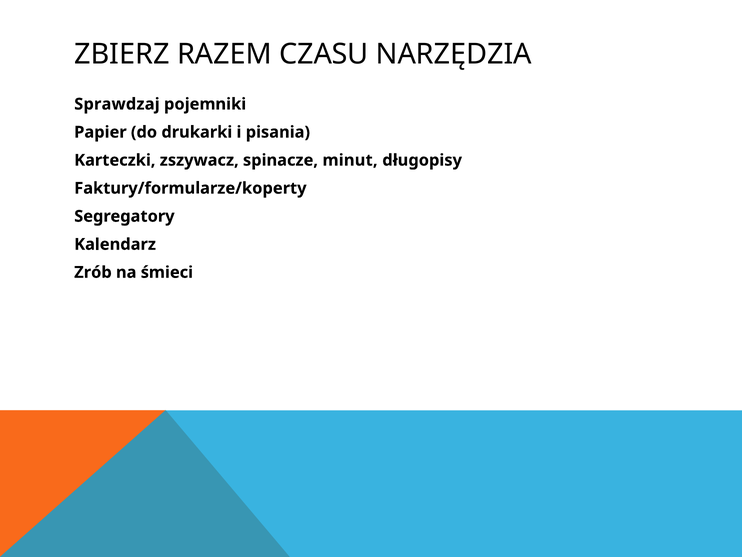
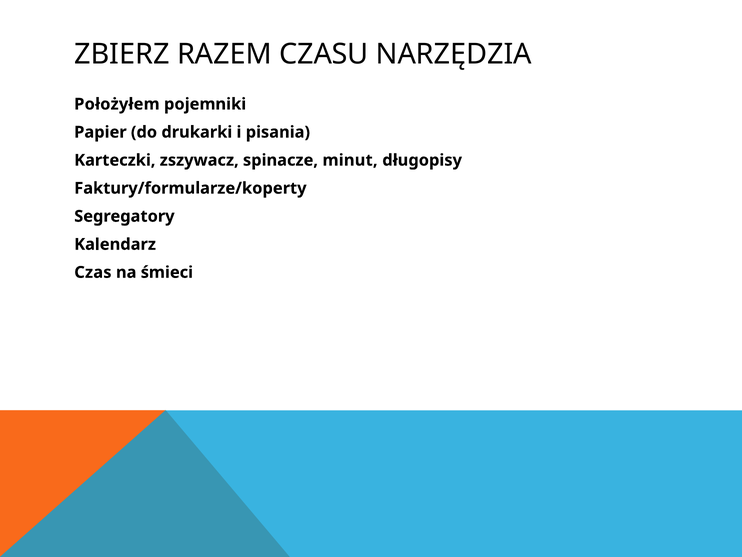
Sprawdzaj: Sprawdzaj -> Położyłem
Zrób: Zrób -> Czas
